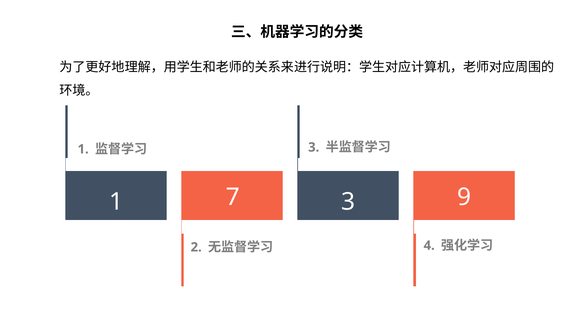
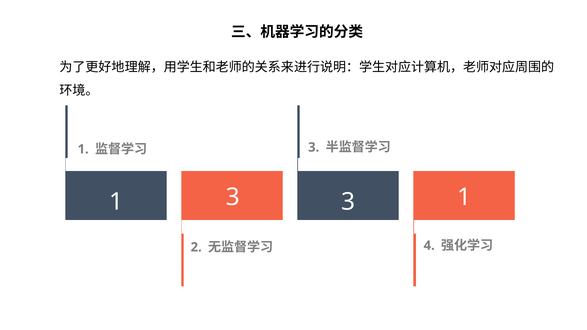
1 7: 7 -> 3
3 9: 9 -> 1
